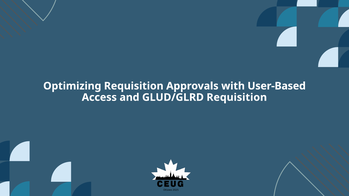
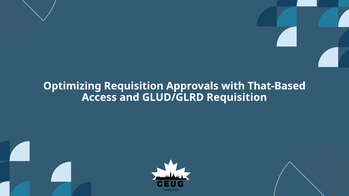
User-Based: User-Based -> That-Based
